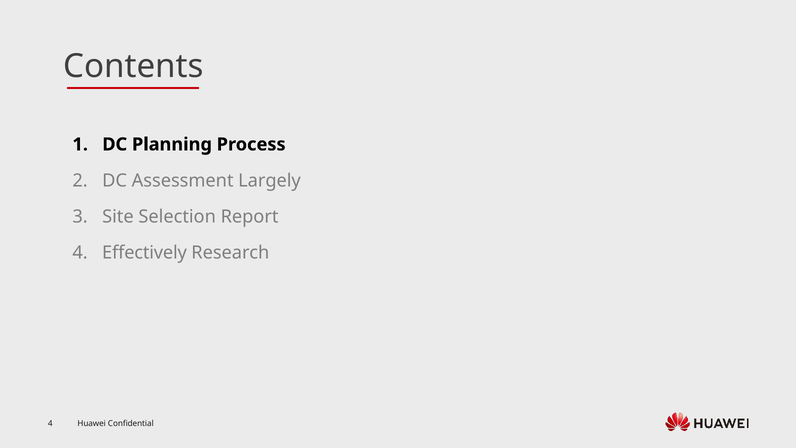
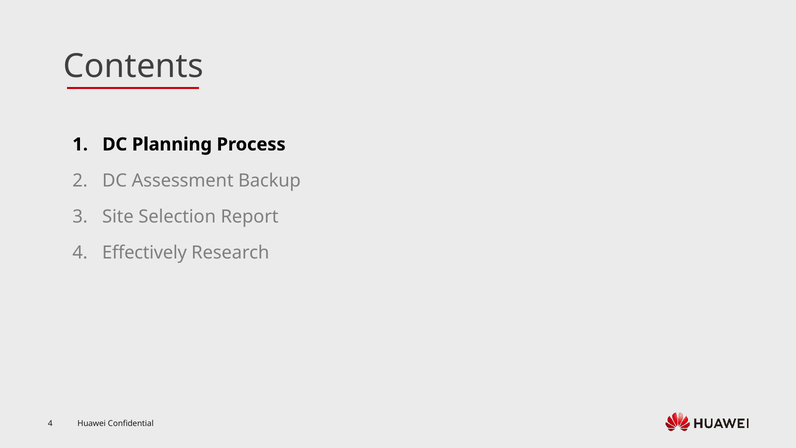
Largely: Largely -> Backup
